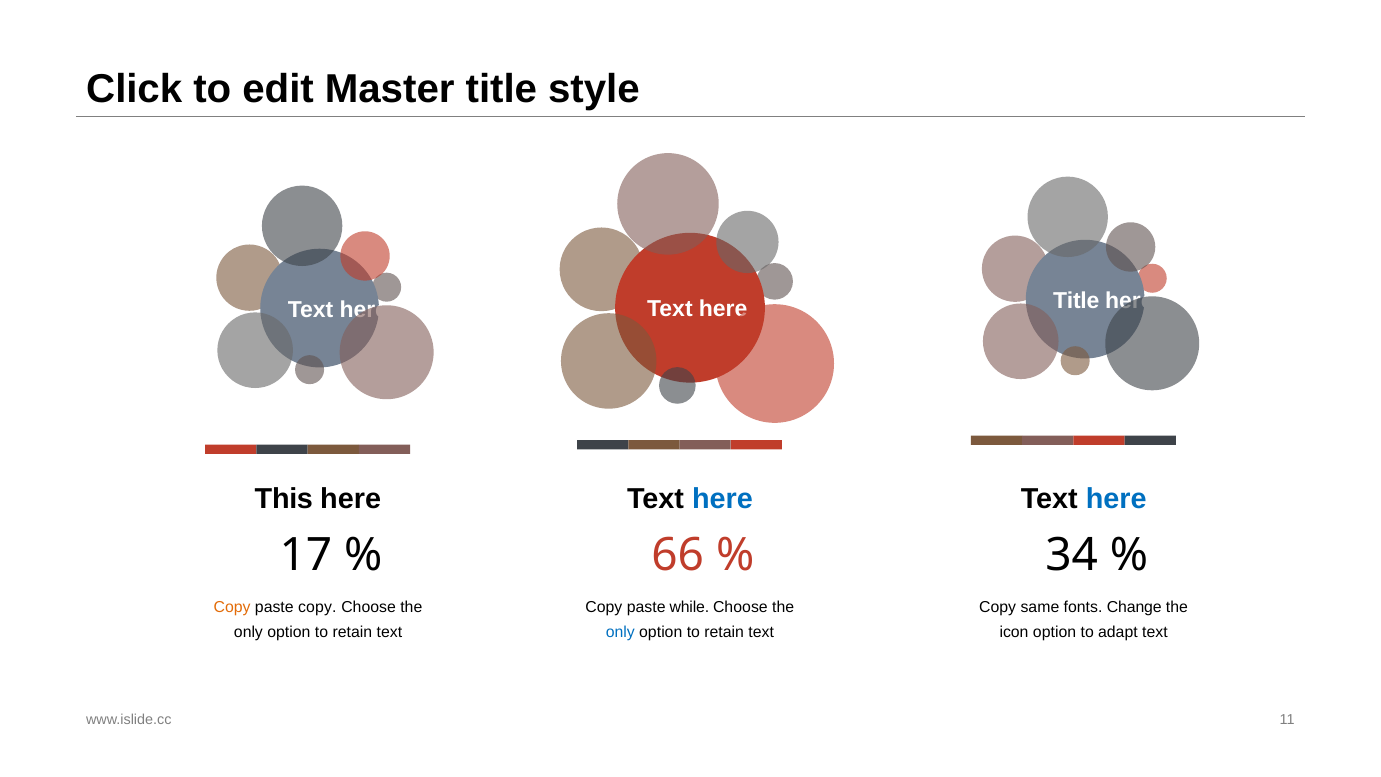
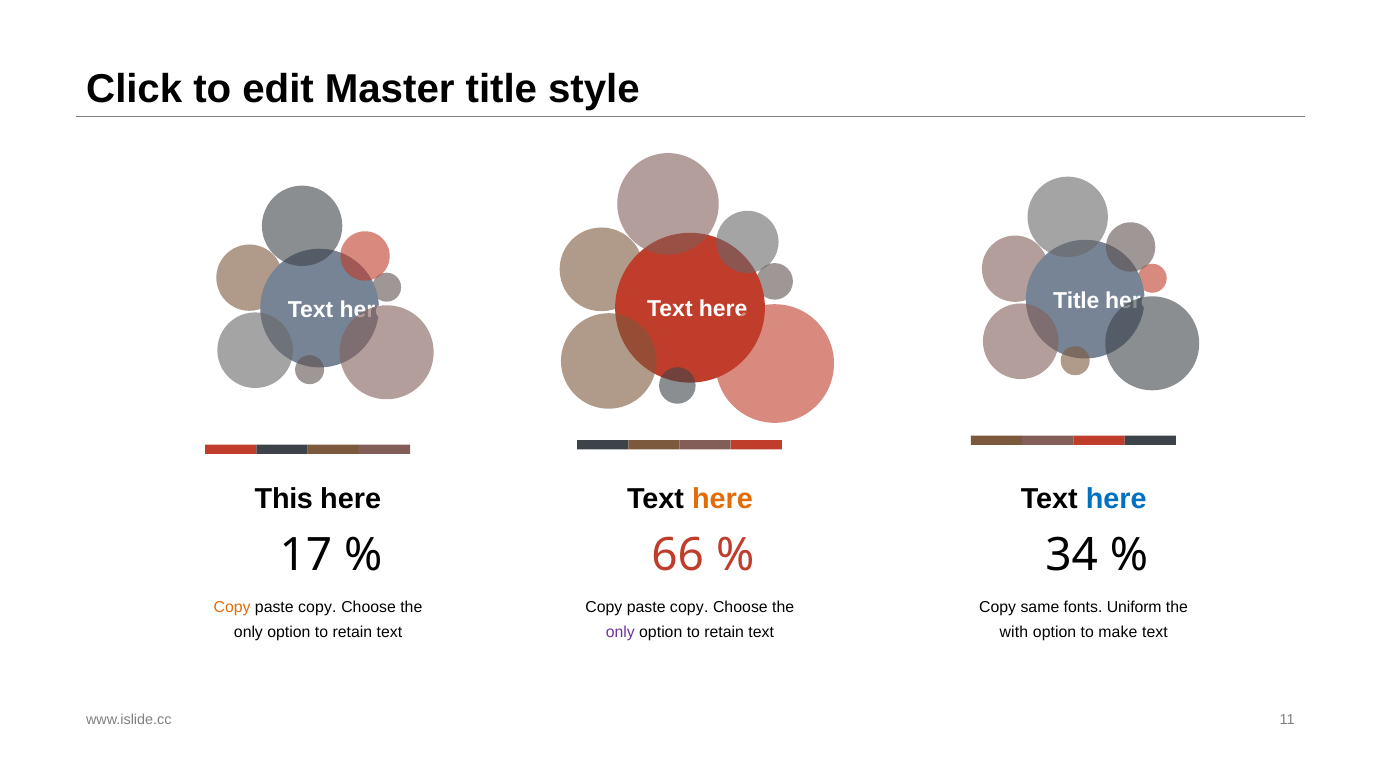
here at (722, 499) colour: blue -> orange
Change: Change -> Uniform
while at (689, 607): while -> copy
icon: icon -> with
adapt: adapt -> make
only at (620, 632) colour: blue -> purple
